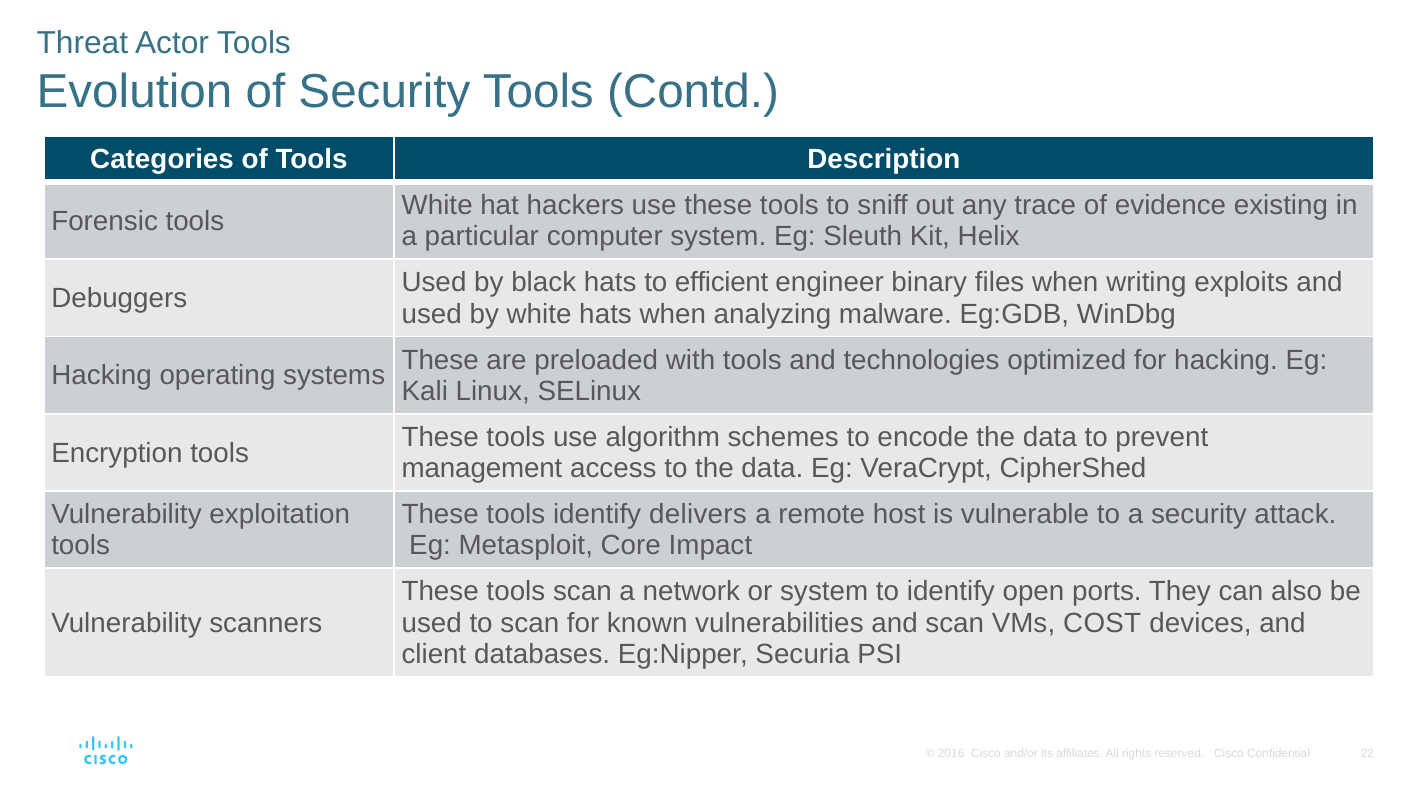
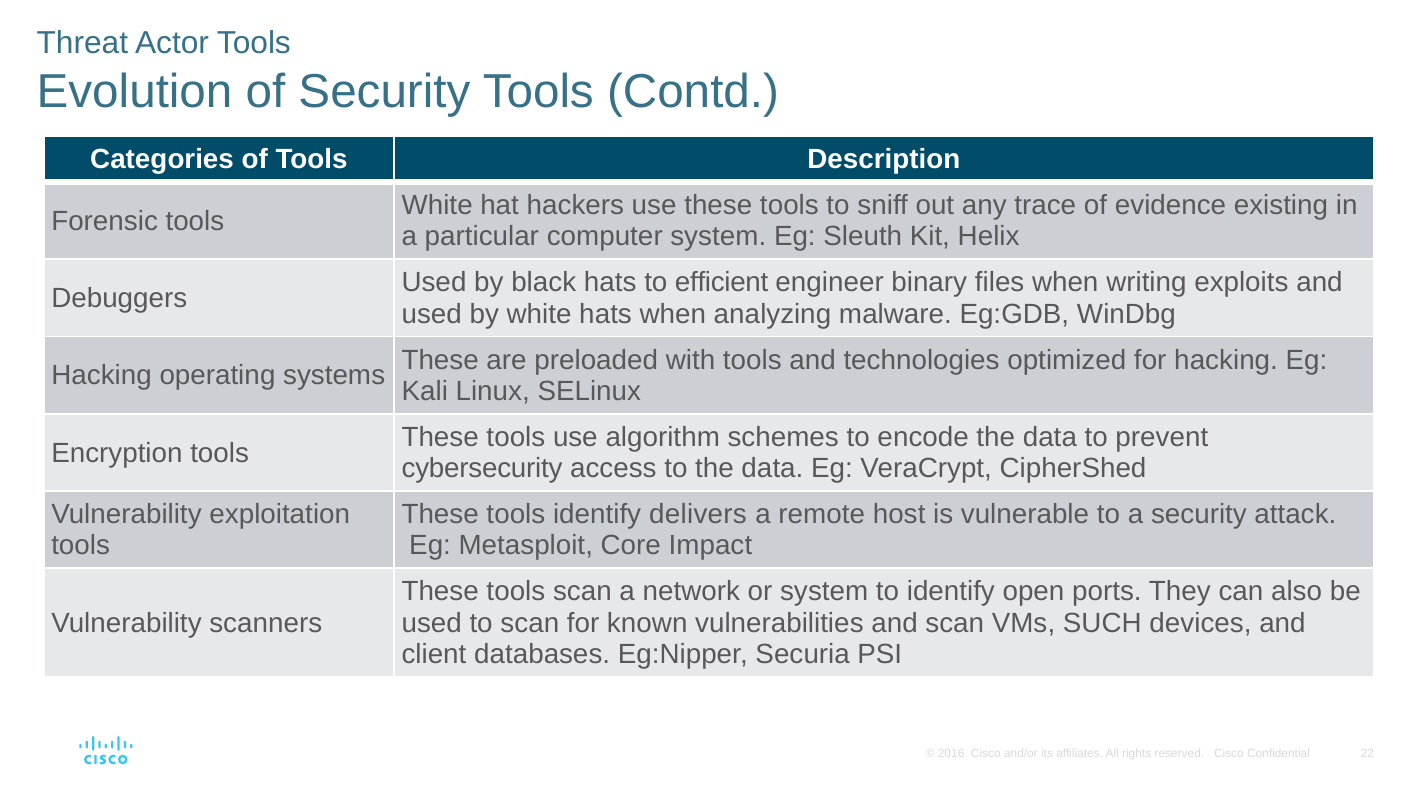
management: management -> cybersecurity
COST: COST -> SUCH
